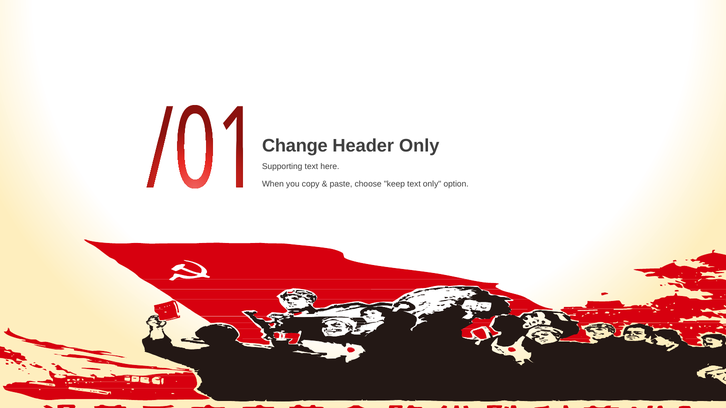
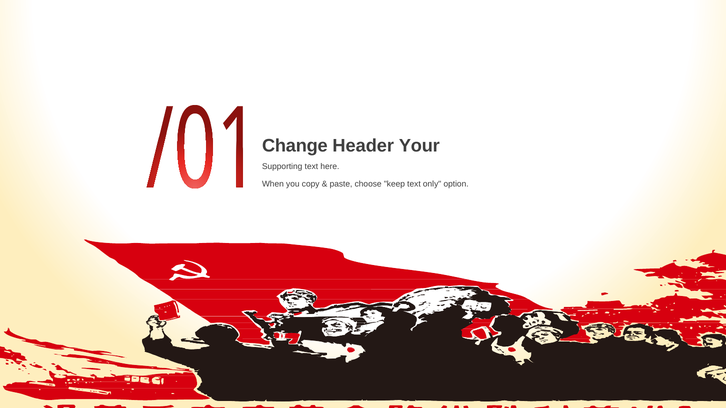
Header Only: Only -> Your
